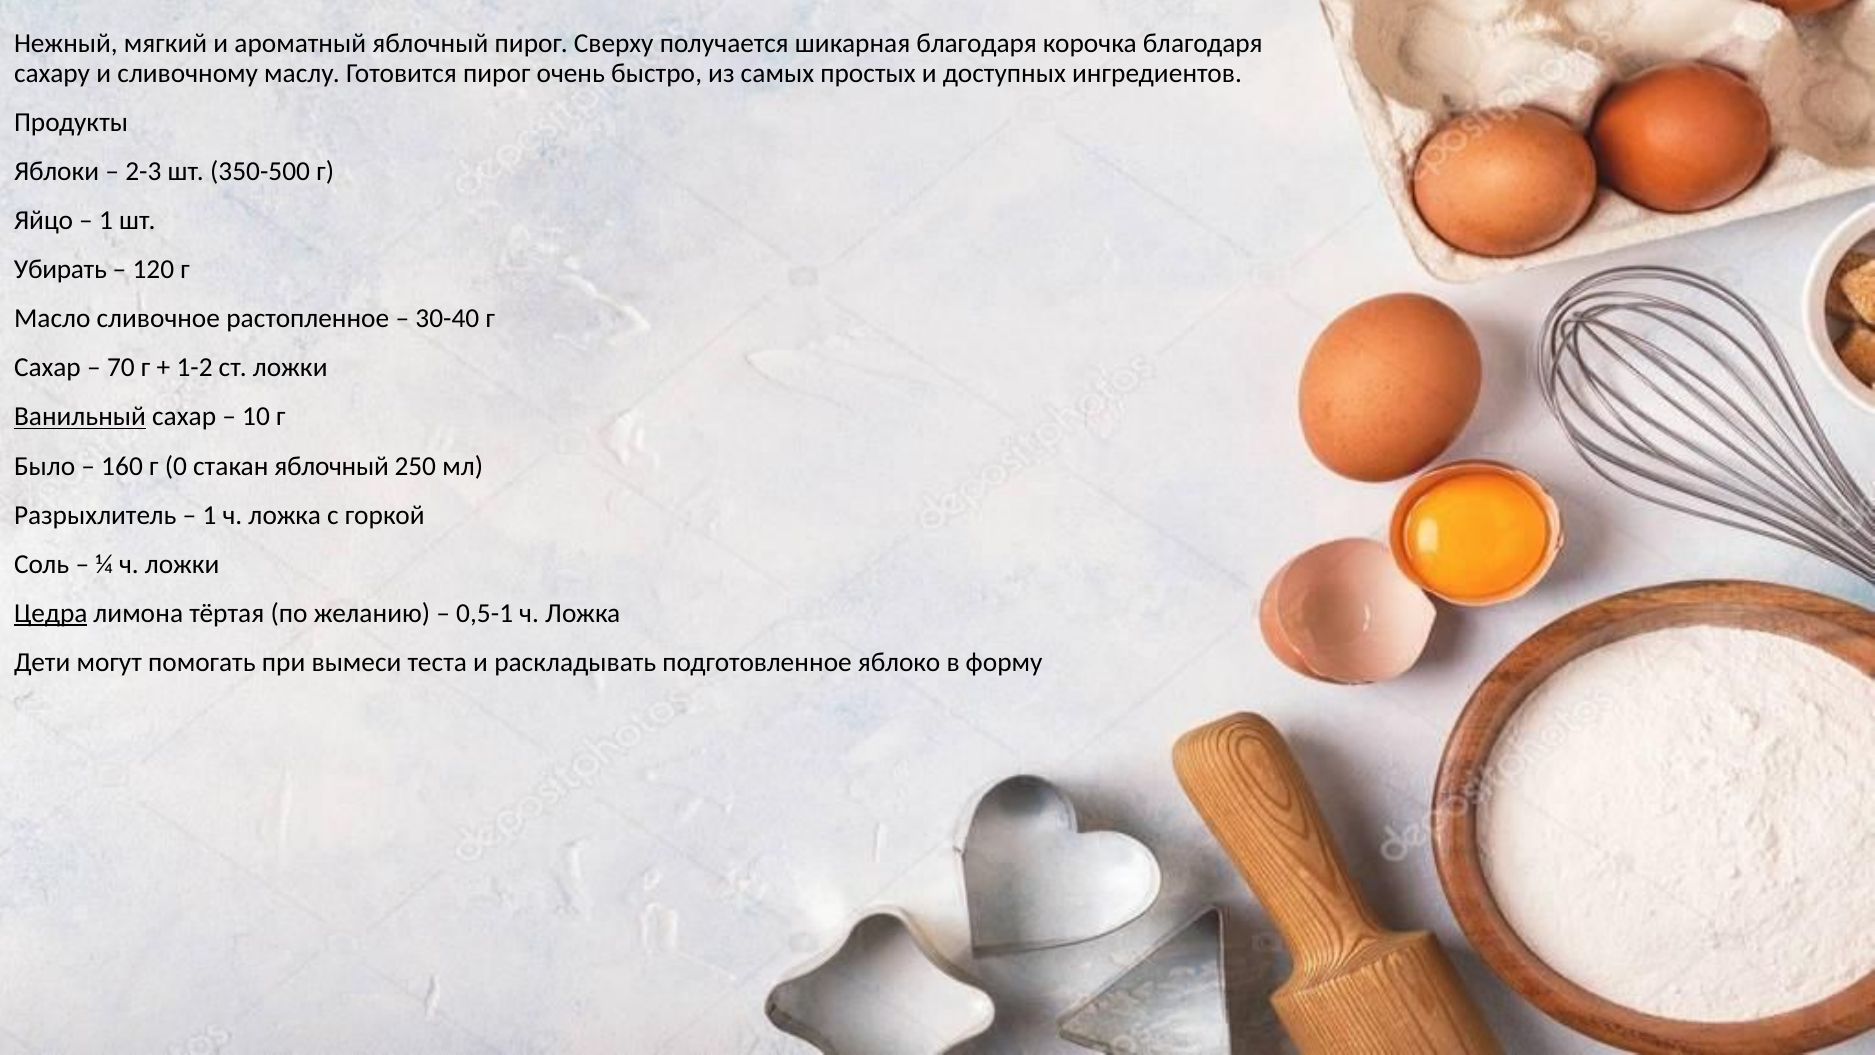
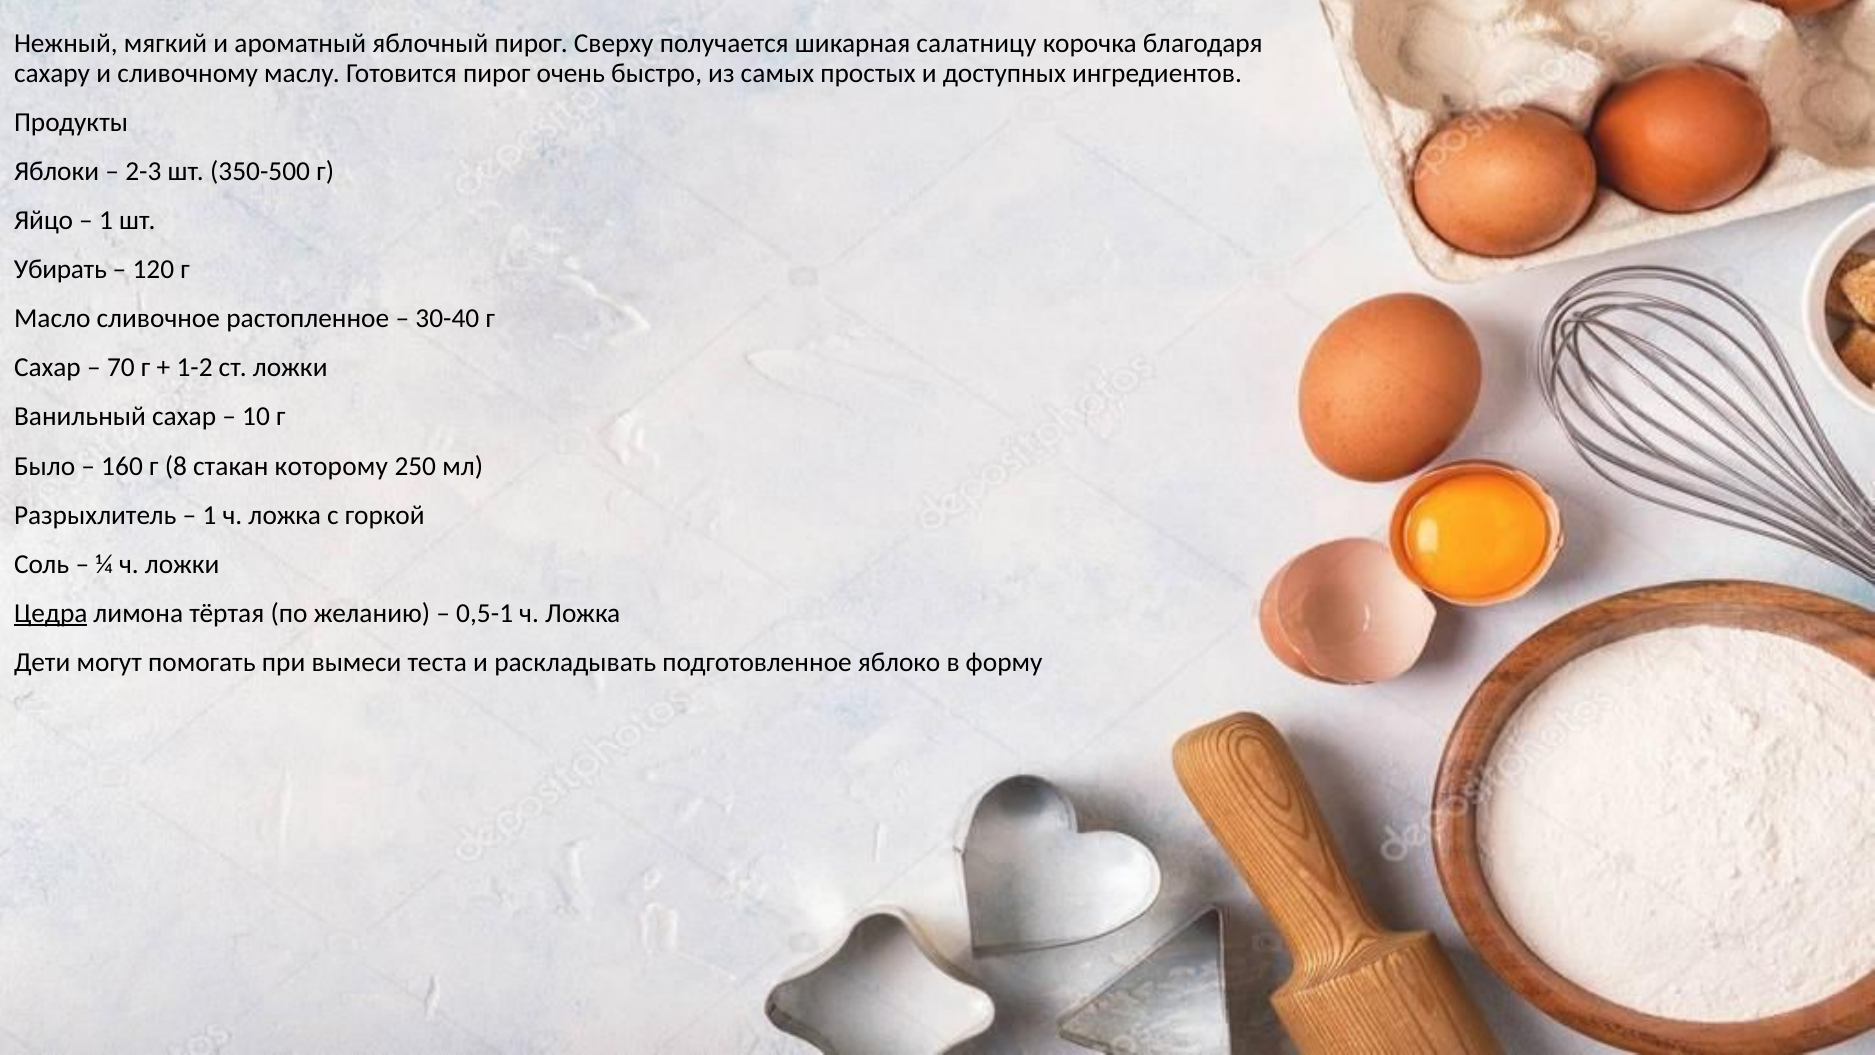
шикарная благодаря: благодаря -> салатницу
Ванильный underline: present -> none
0: 0 -> 8
стакан яблочный: яблочный -> которому
